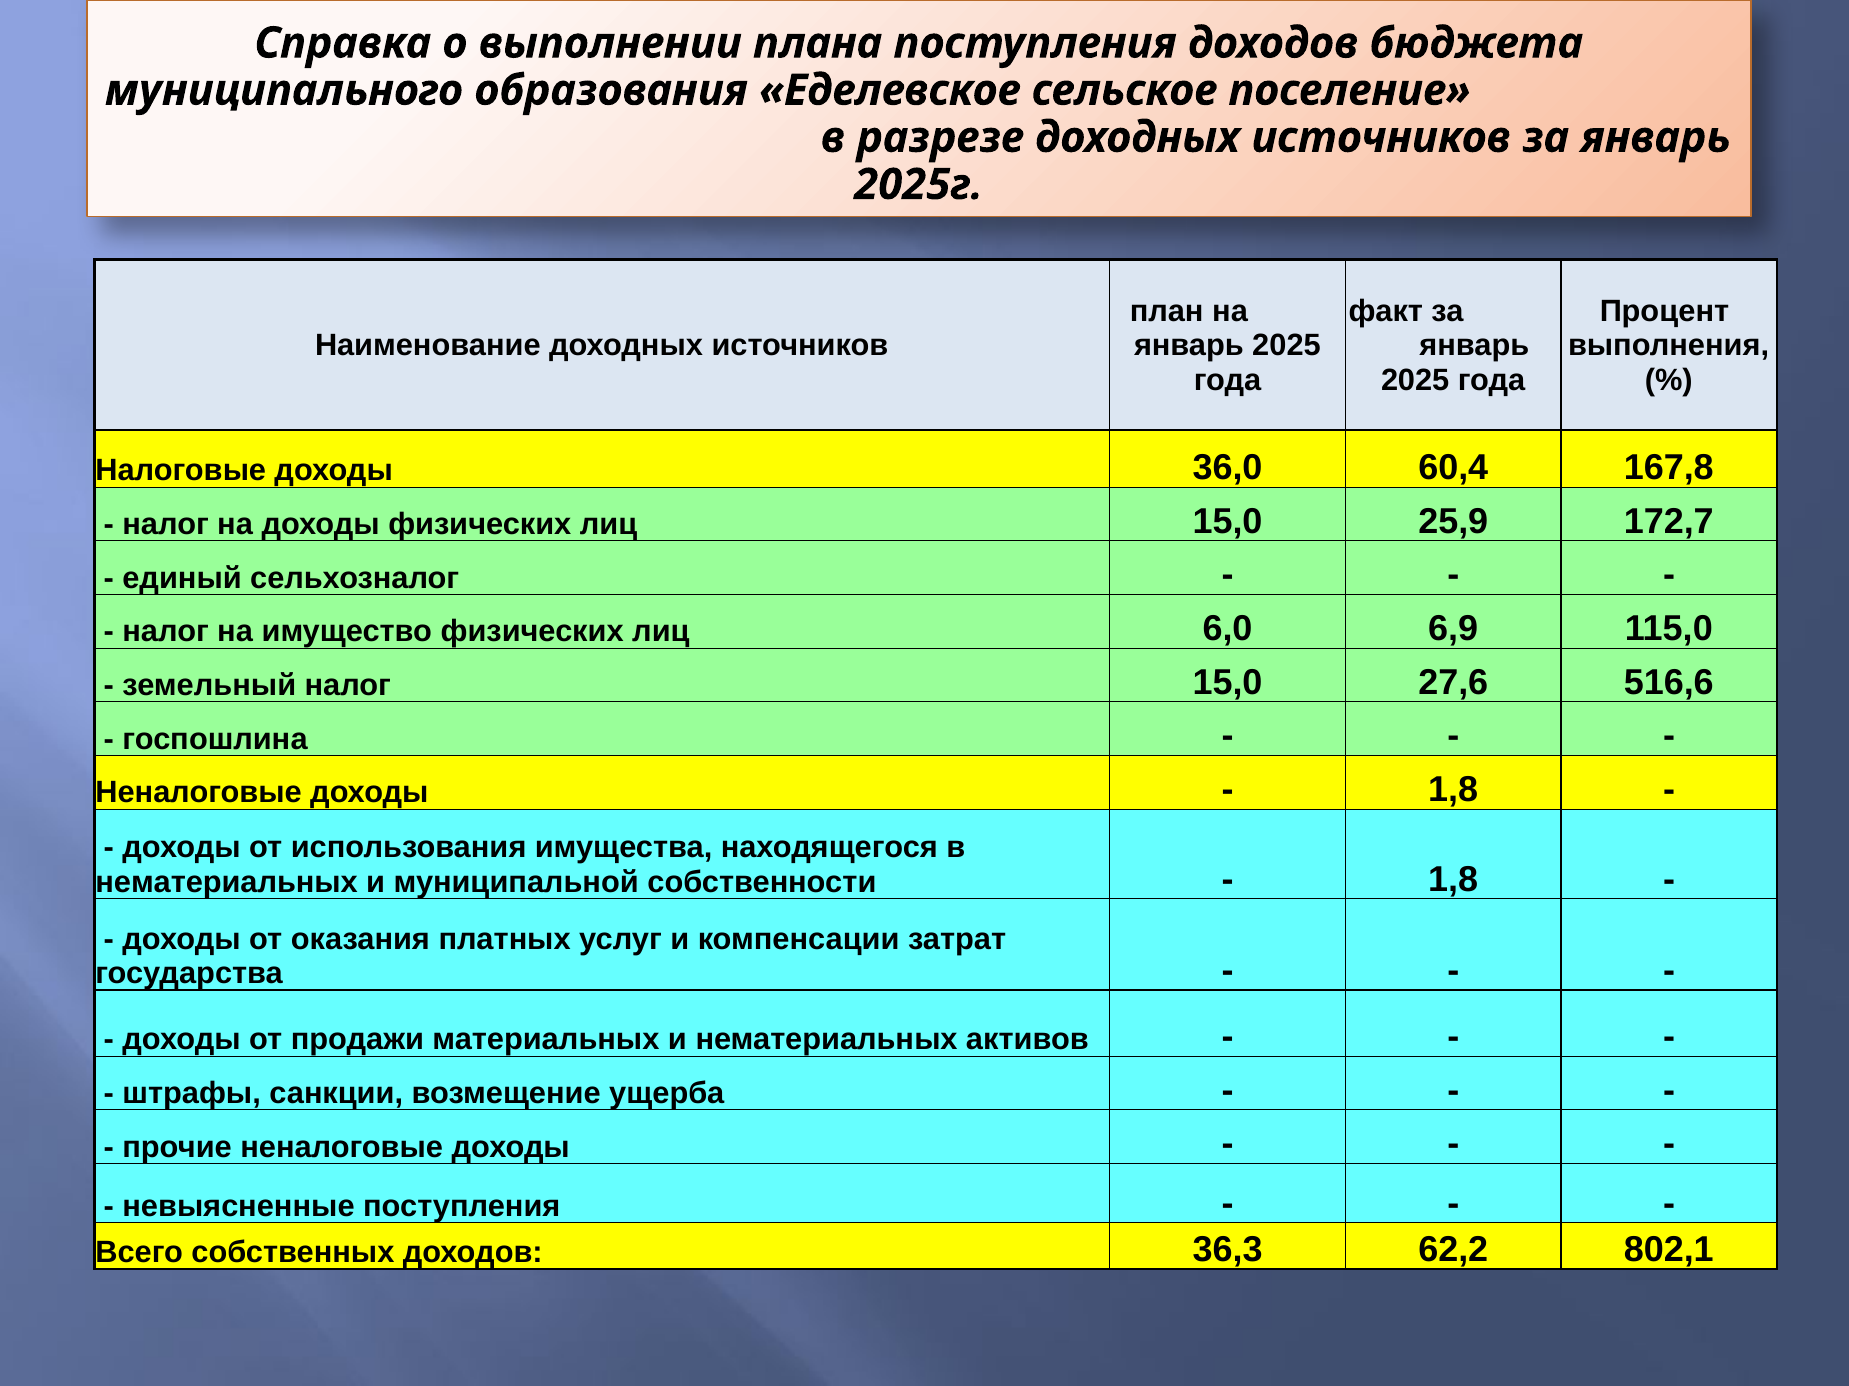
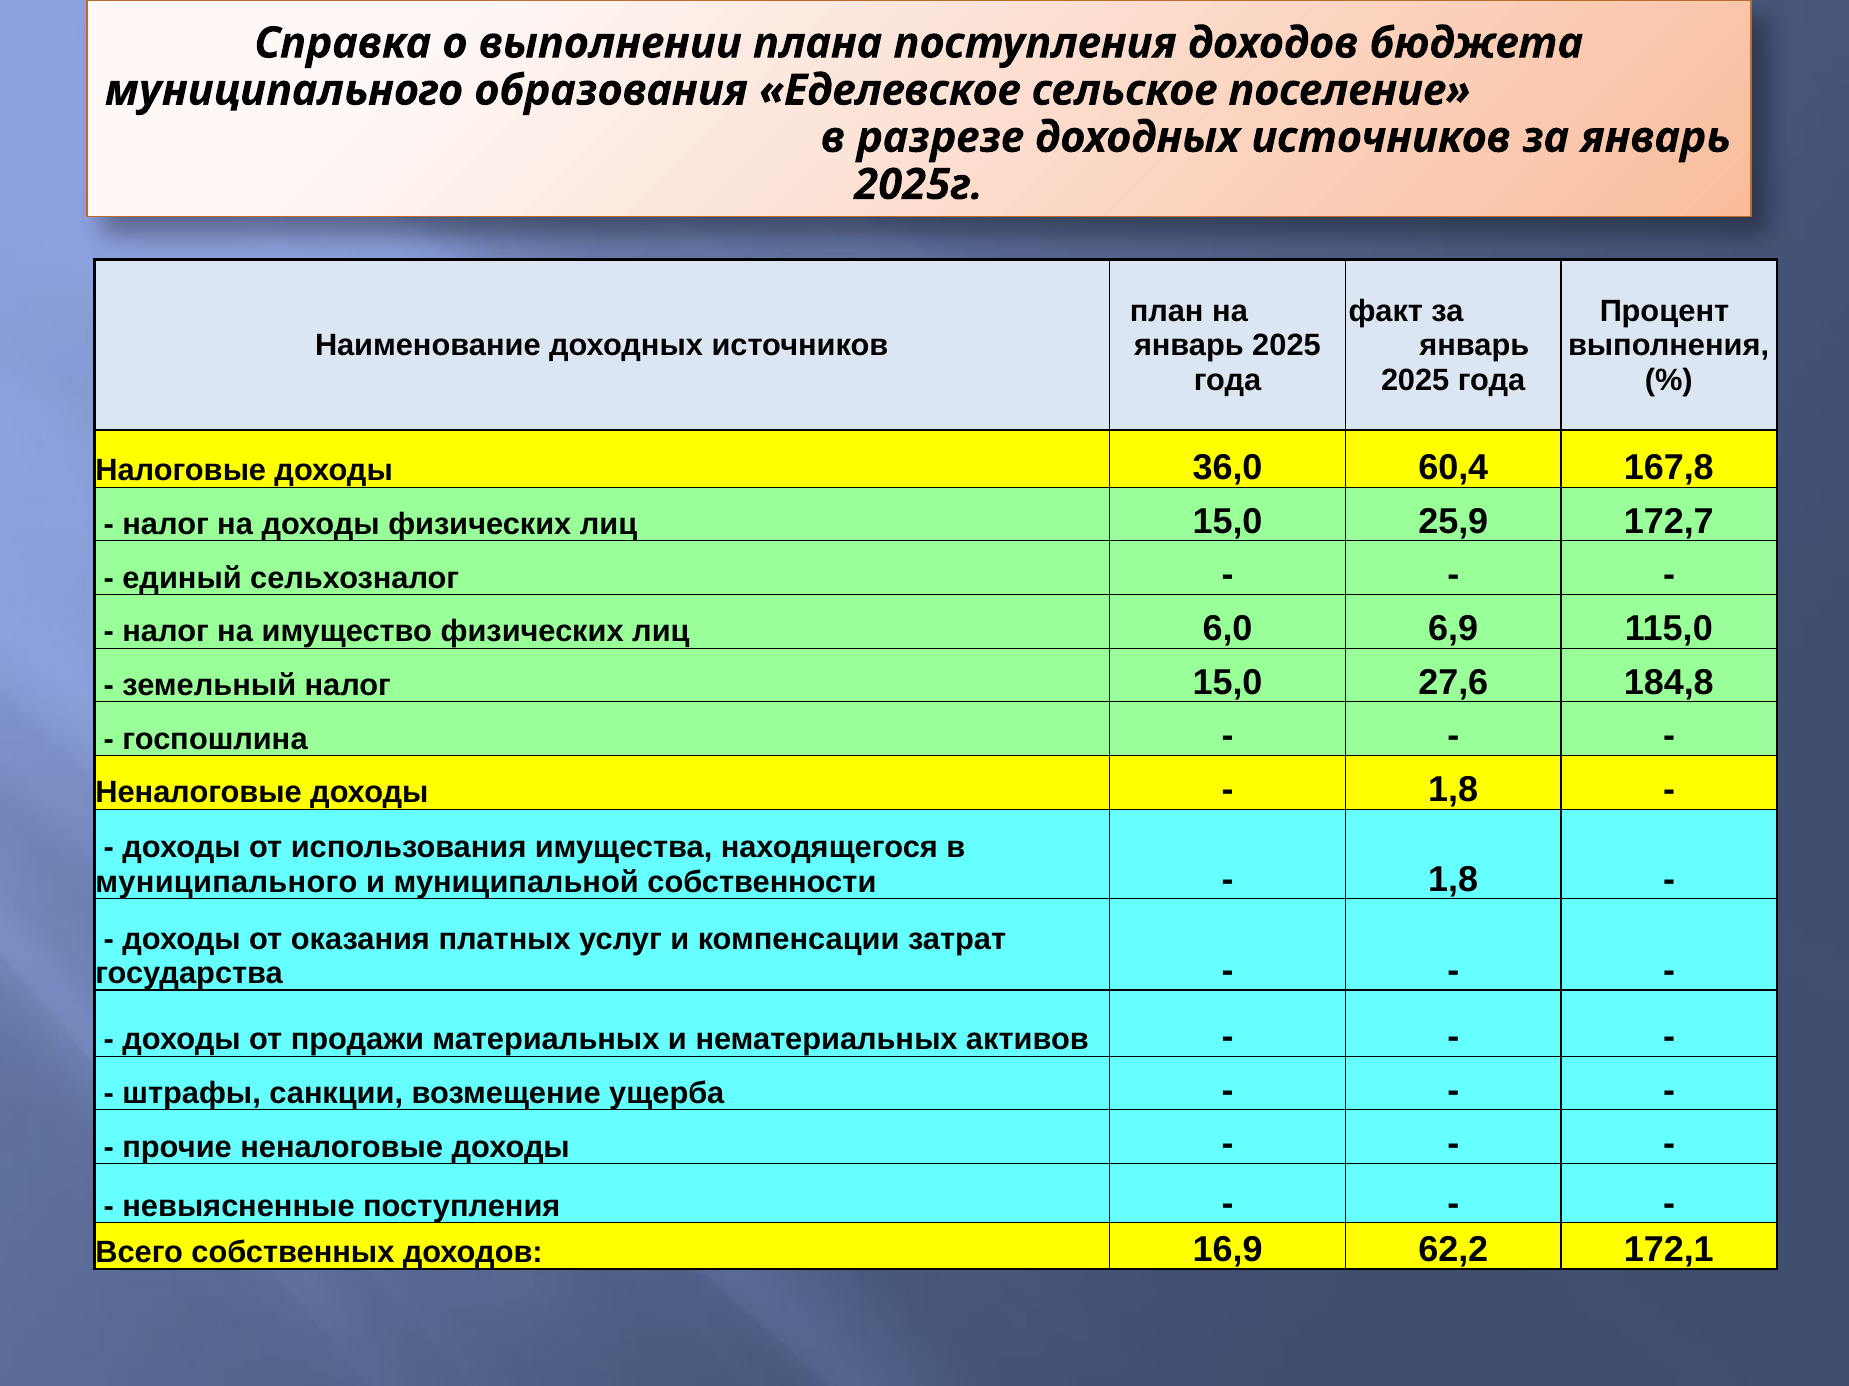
516,6: 516,6 -> 184,8
нематериальных at (227, 883): нематериальных -> муниципального
36,3: 36,3 -> 16,9
802,1: 802,1 -> 172,1
